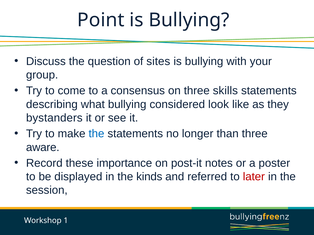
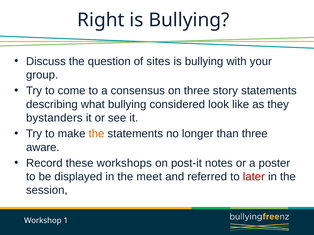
Point: Point -> Right
skills: skills -> story
the at (96, 134) colour: blue -> orange
importance: importance -> workshops
kinds: kinds -> meet
